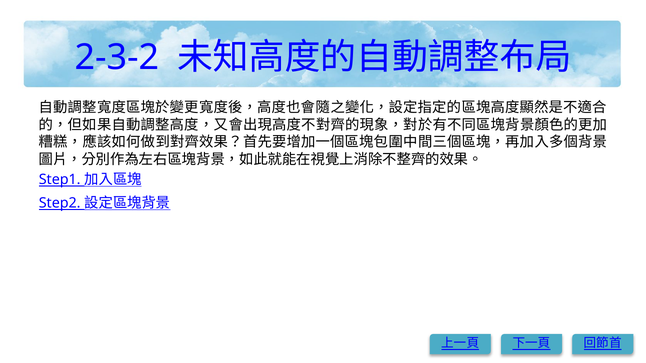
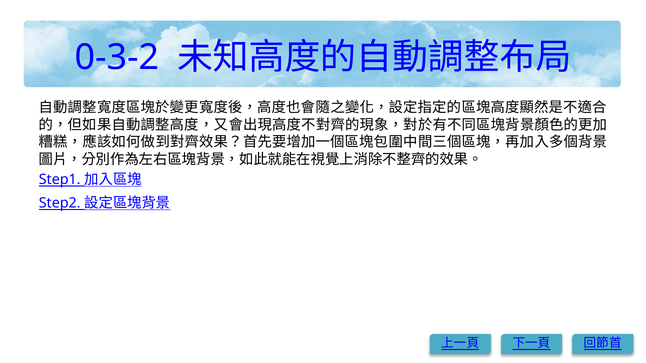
2-3-2: 2-3-2 -> 0-3-2
